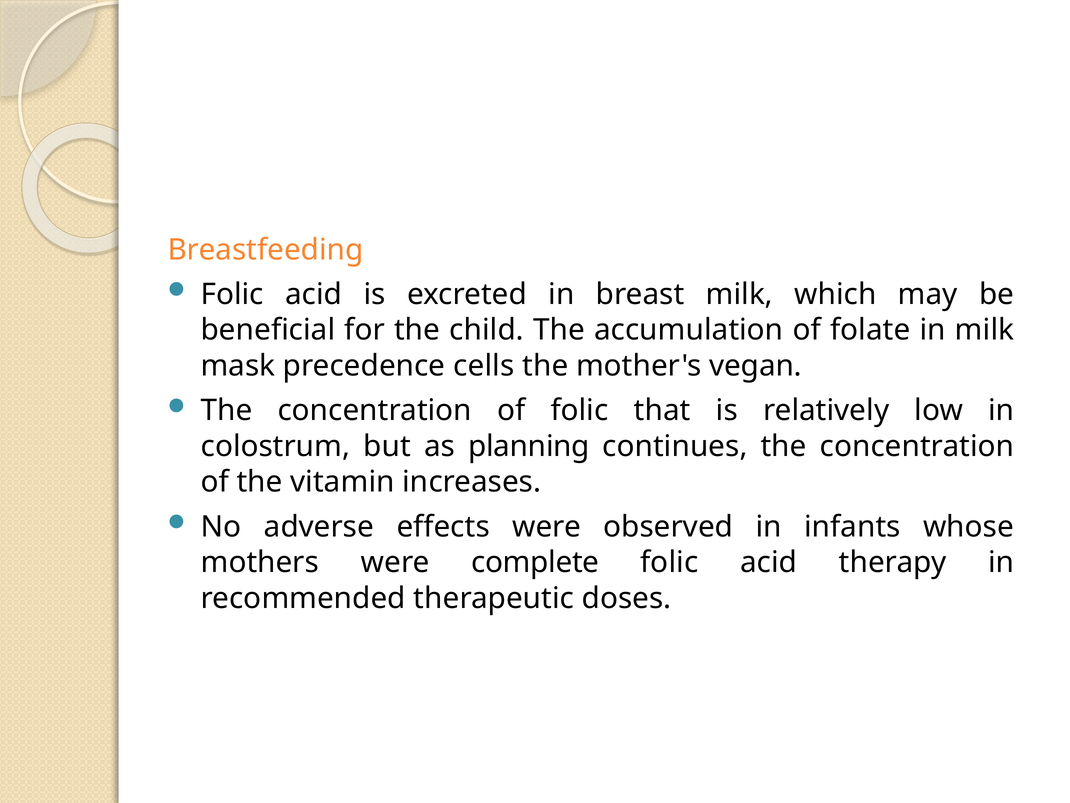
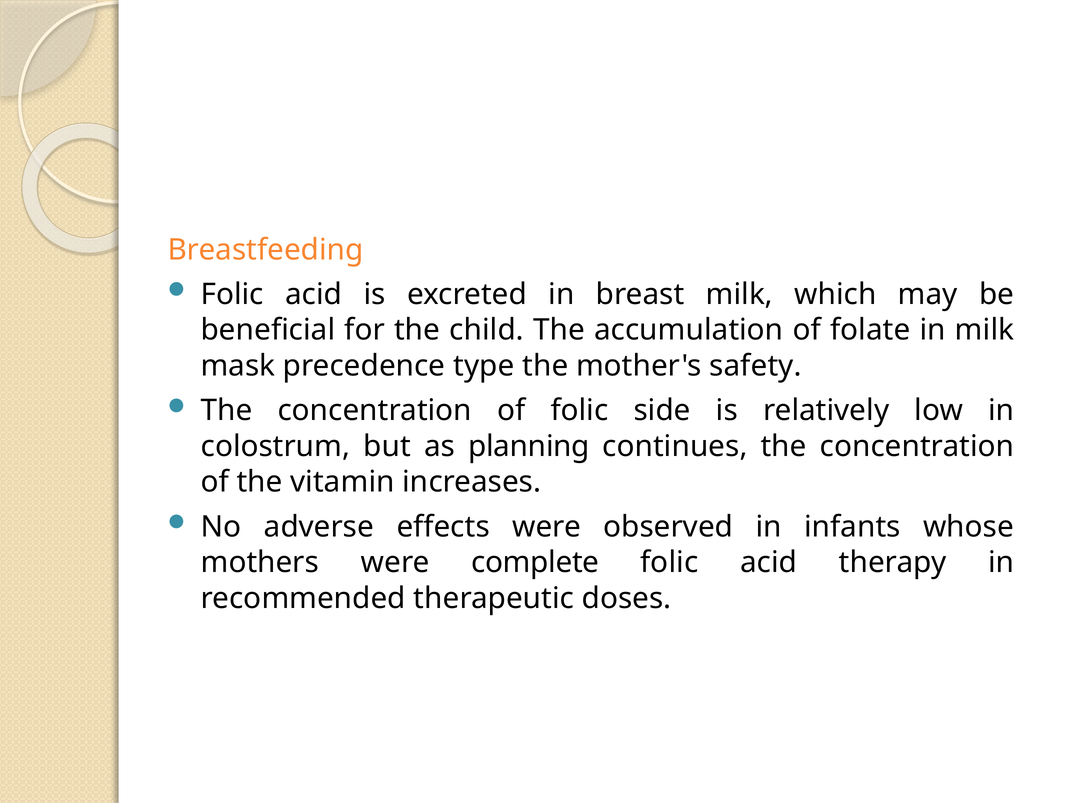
cells: cells -> type
vegan: vegan -> safety
that: that -> side
